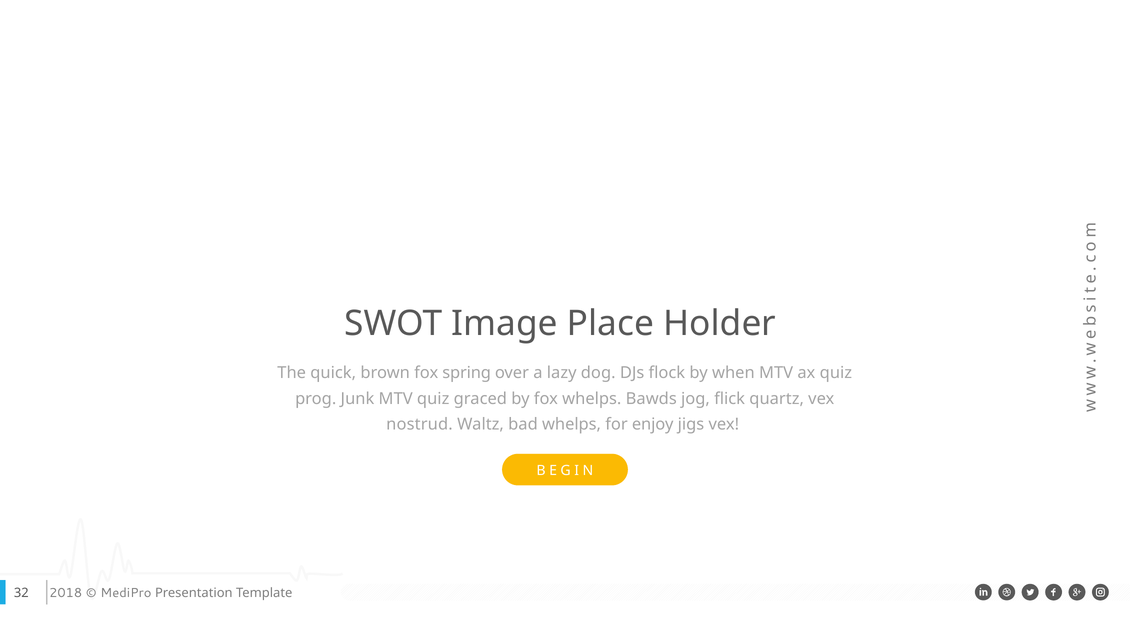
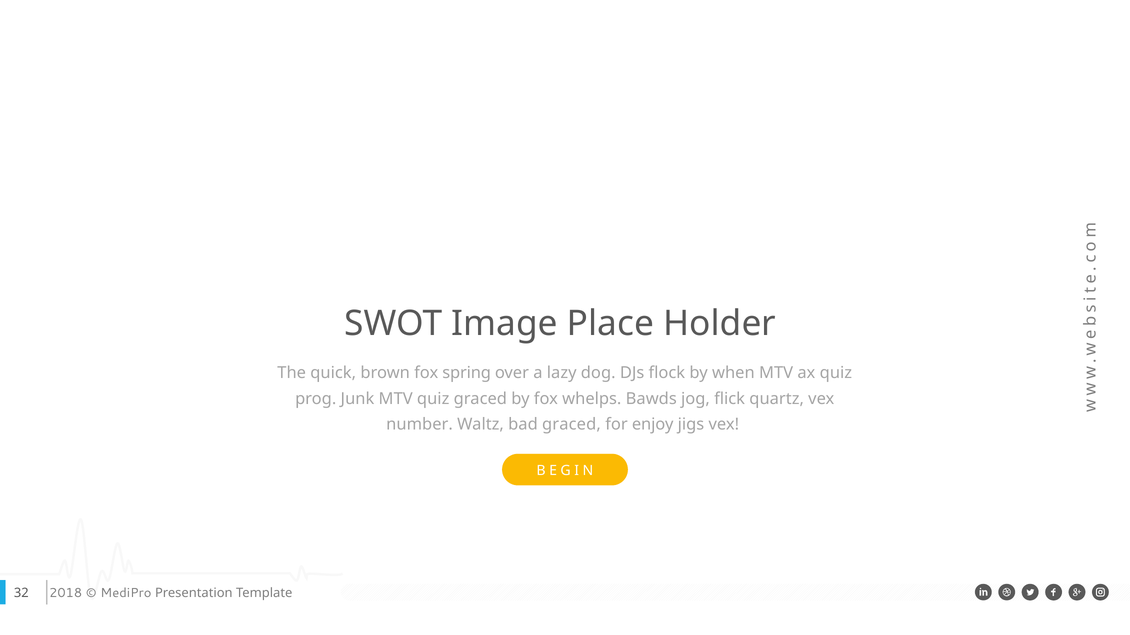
nostrud: nostrud -> number
bad whelps: whelps -> graced
